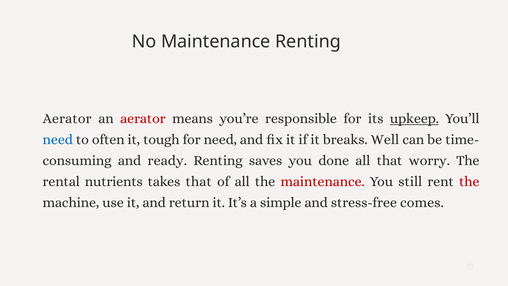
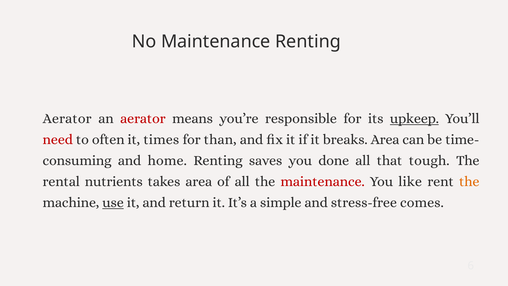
need at (58, 140) colour: blue -> red
tough: tough -> times
for need: need -> than
breaks Well: Well -> Area
ready: ready -> home
worry: worry -> tough
takes that: that -> area
still: still -> like
the at (469, 182) colour: red -> orange
use underline: none -> present
